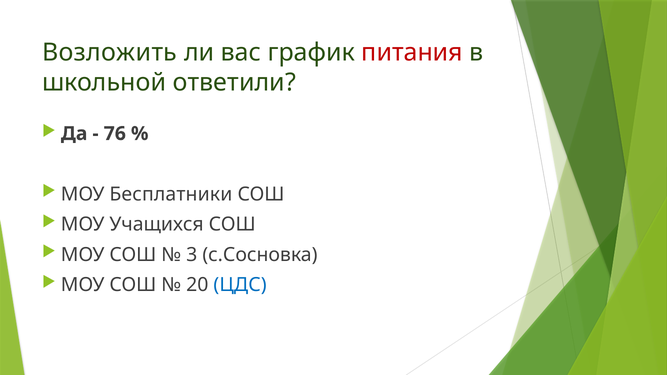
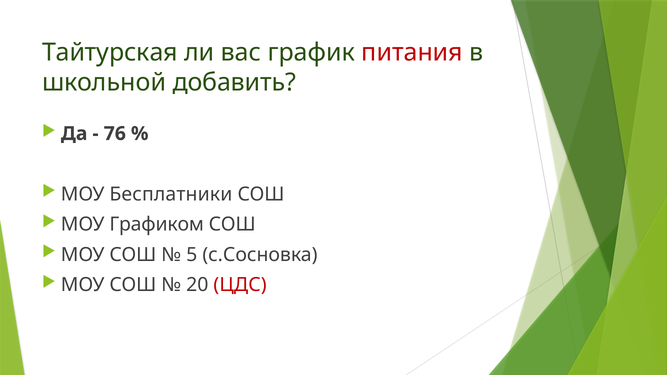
Возложить: Возложить -> Тайтурская
ответили: ответили -> добавить
Учащихся: Учащихся -> Графиком
3: 3 -> 5
ЦДС colour: blue -> red
